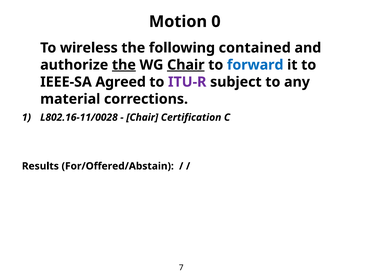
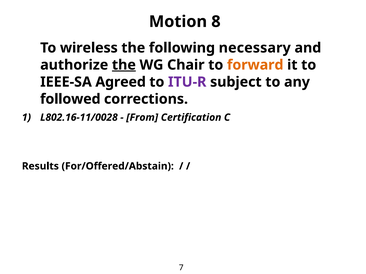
0: 0 -> 8
contained: contained -> necessary
Chair at (186, 65) underline: present -> none
forward colour: blue -> orange
material: material -> followed
Chair at (142, 118): Chair -> From
